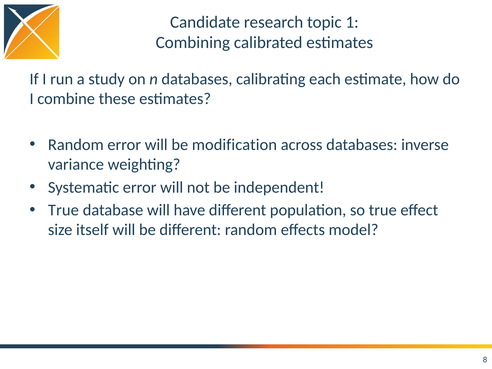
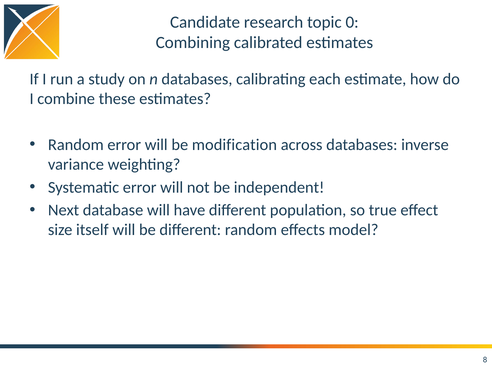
1: 1 -> 0
True at (63, 210): True -> Next
